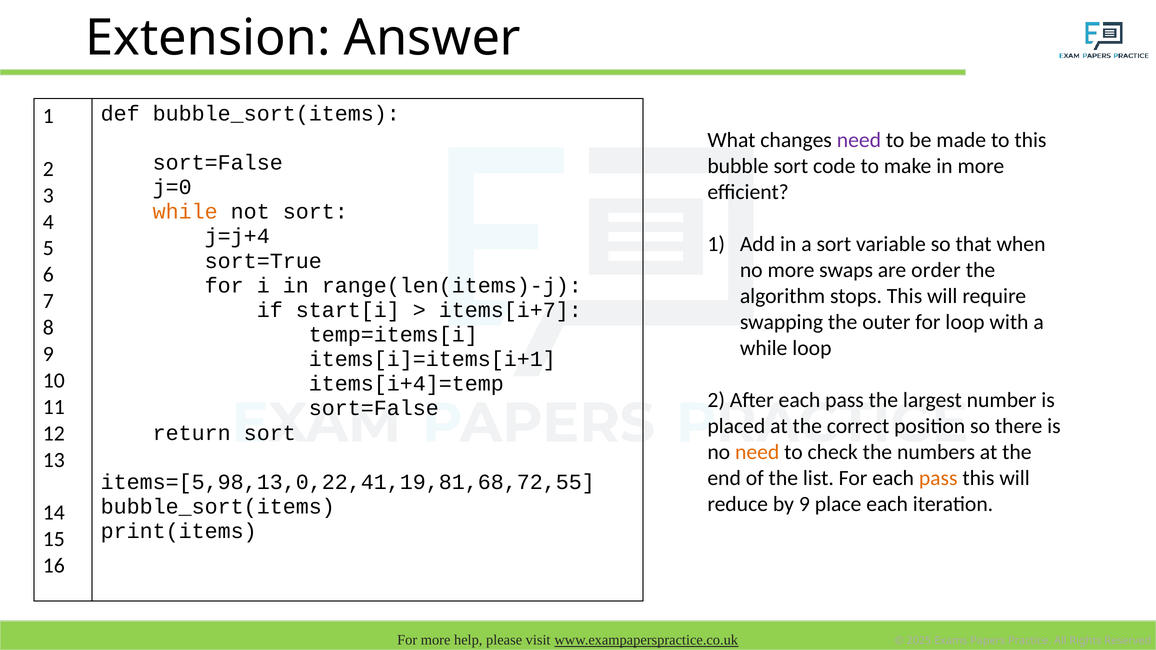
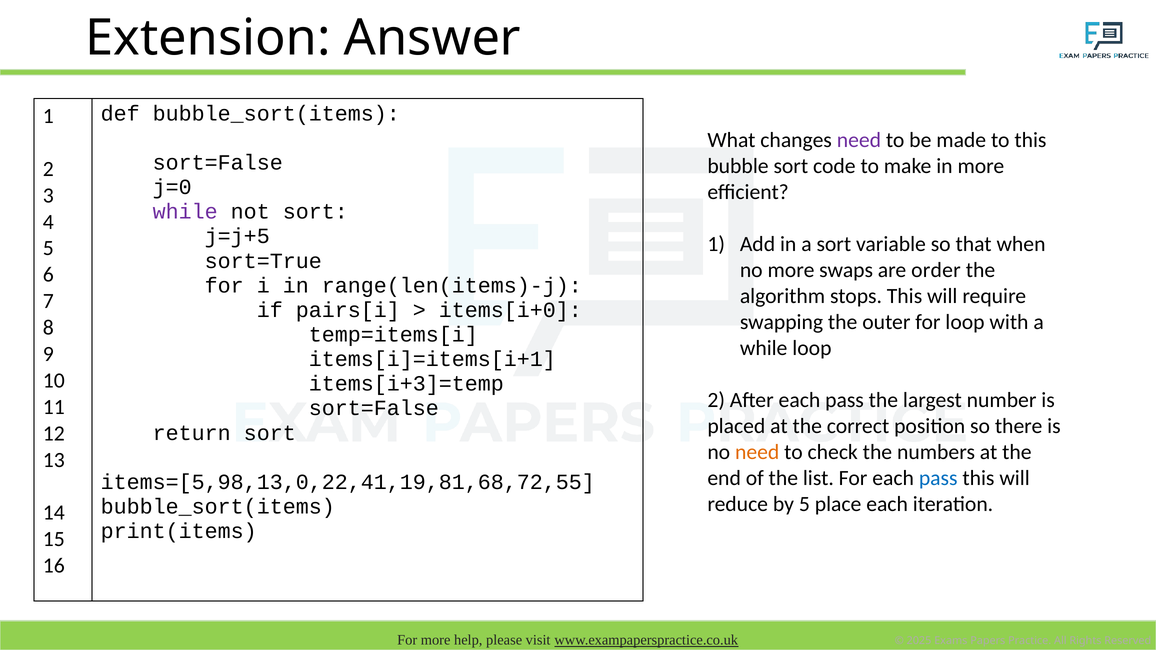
while at (185, 212) colour: orange -> purple
j=j+4: j=j+4 -> j=j+5
start[i: start[i -> pairs[i
items[i+7: items[i+7 -> items[i+0
items[i+4]=temp: items[i+4]=temp -> items[i+3]=temp
pass at (938, 478) colour: orange -> blue
by 9: 9 -> 5
